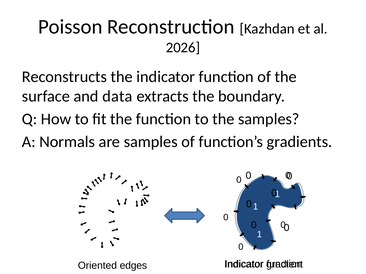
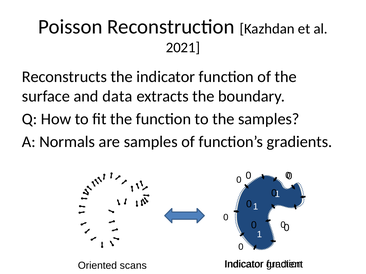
2026: 2026 -> 2021
edges: edges -> scans
